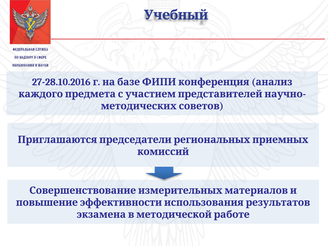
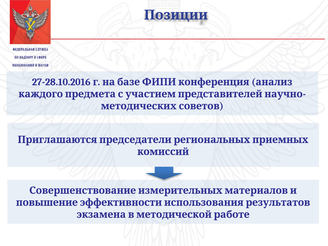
Учебный: Учебный -> Позиции
